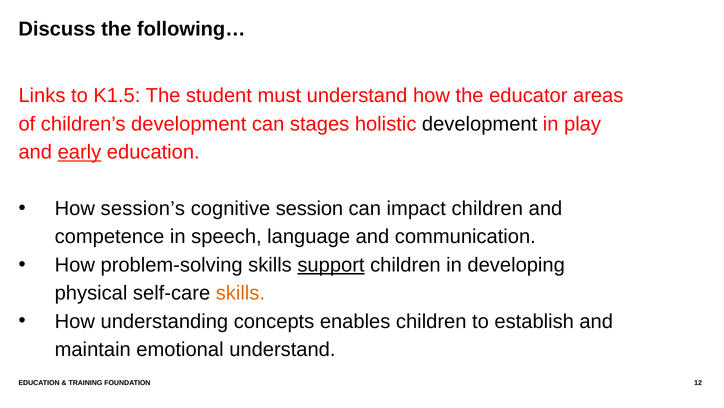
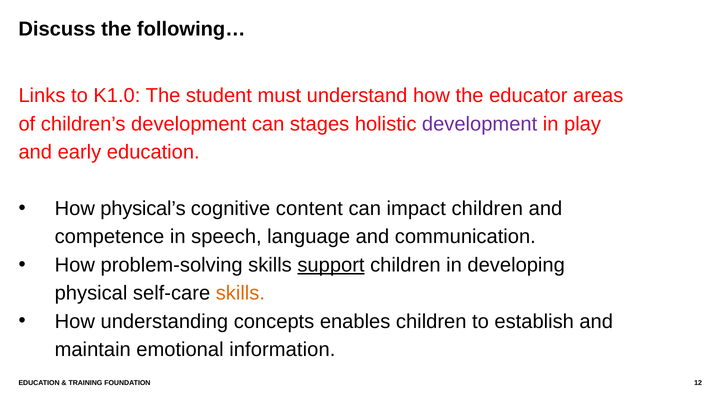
K1.5: K1.5 -> K1.0
development at (480, 124) colour: black -> purple
early underline: present -> none
session’s: session’s -> physical’s
session: session -> content
emotional understand: understand -> information
